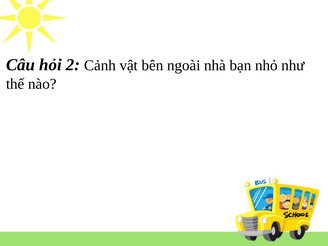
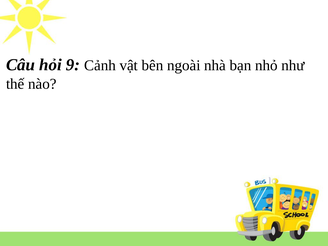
2: 2 -> 9
